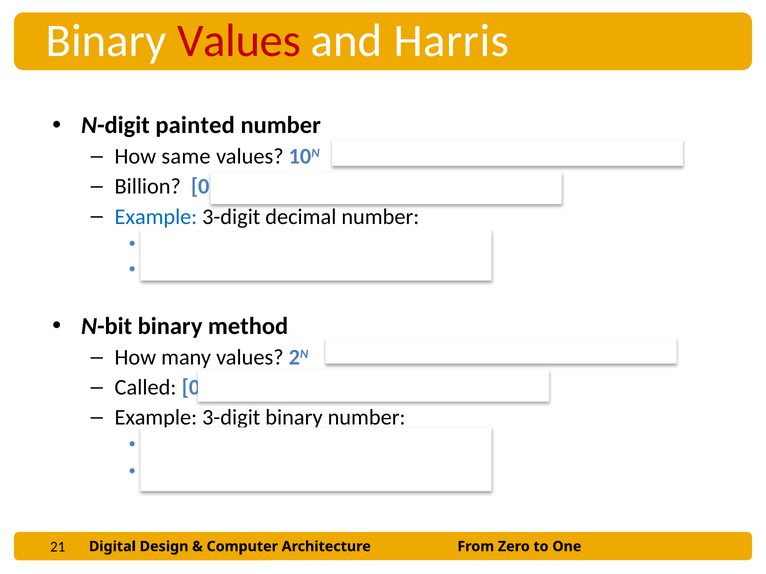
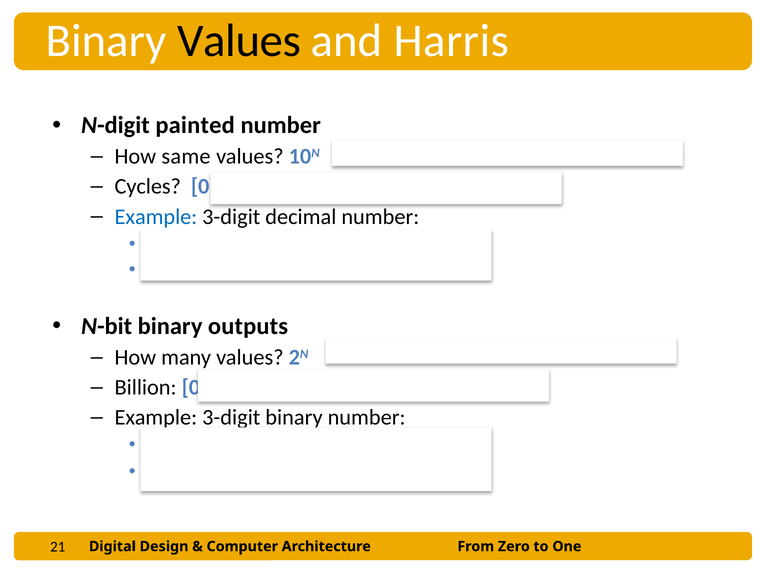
Values at (239, 41) colour: red -> black
Billion: Billion -> Cycles
method: method -> outputs
Called: Called -> Billion
